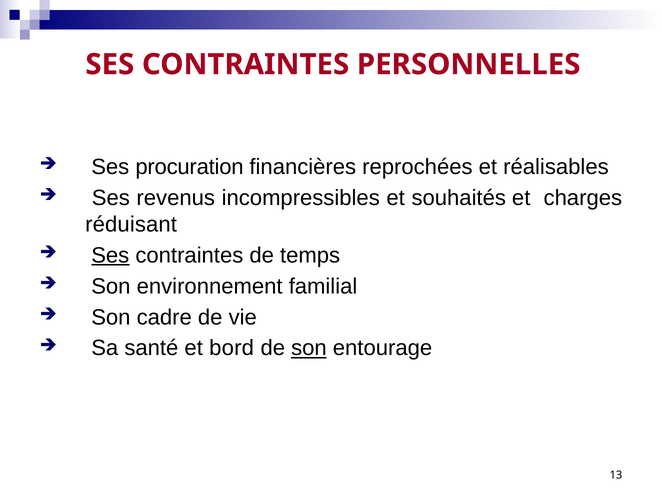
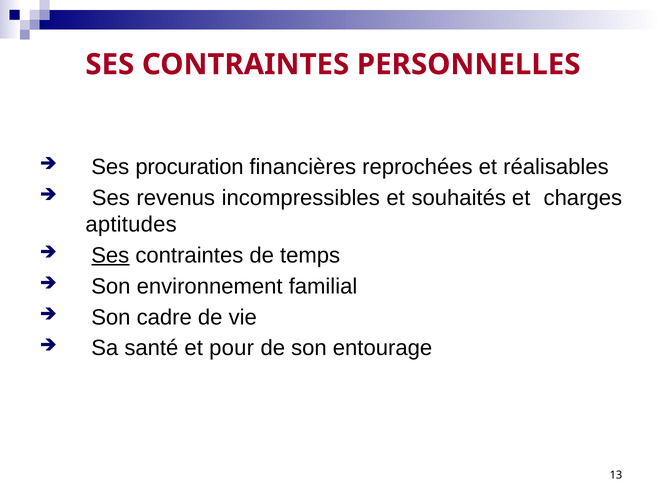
réduisant: réduisant -> aptitudes
bord: bord -> pour
son at (309, 348) underline: present -> none
